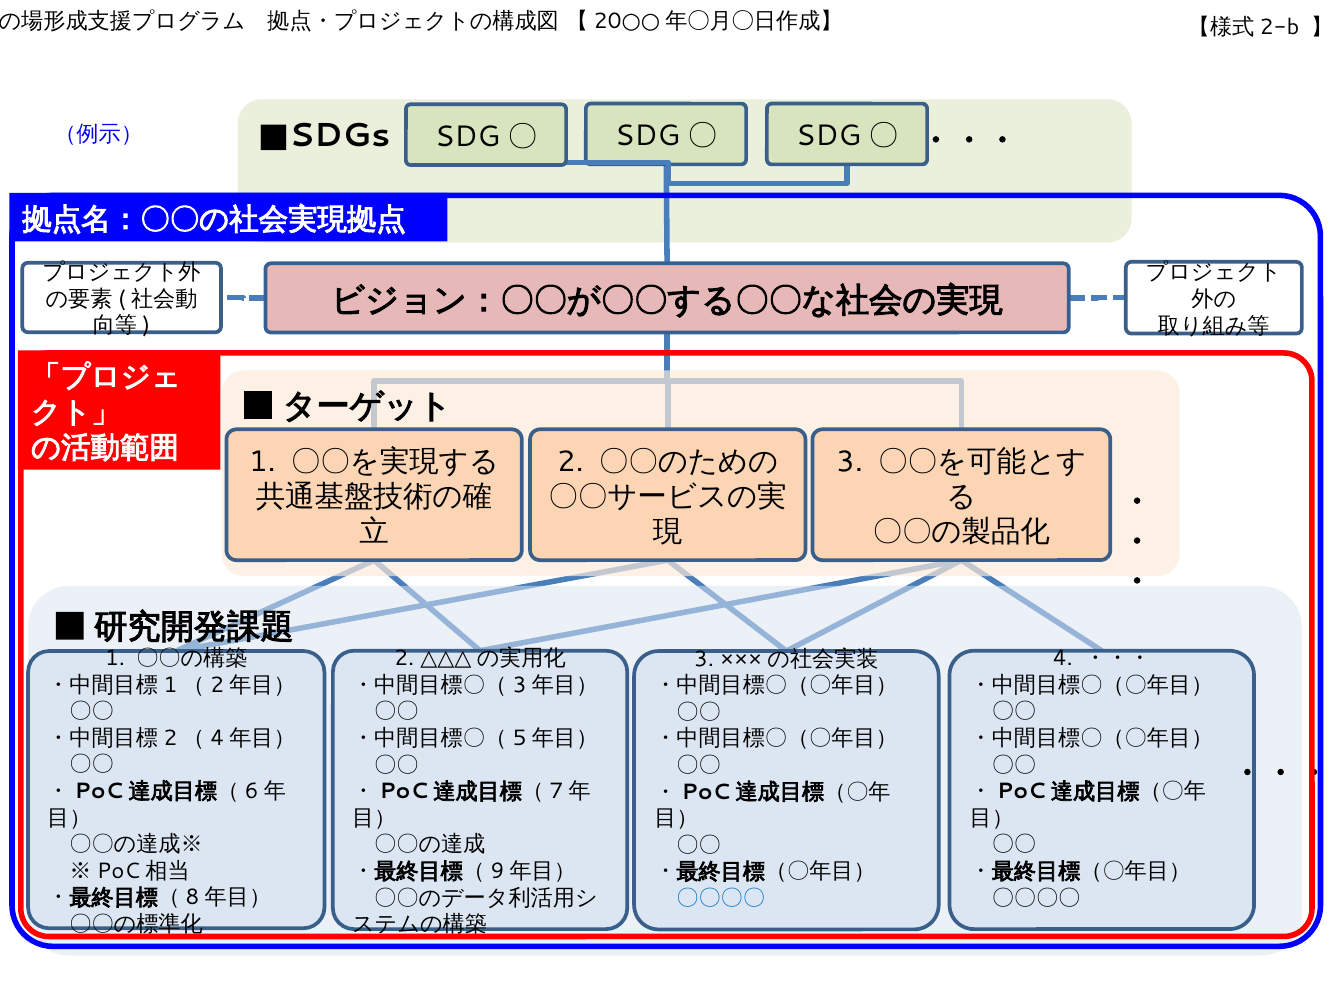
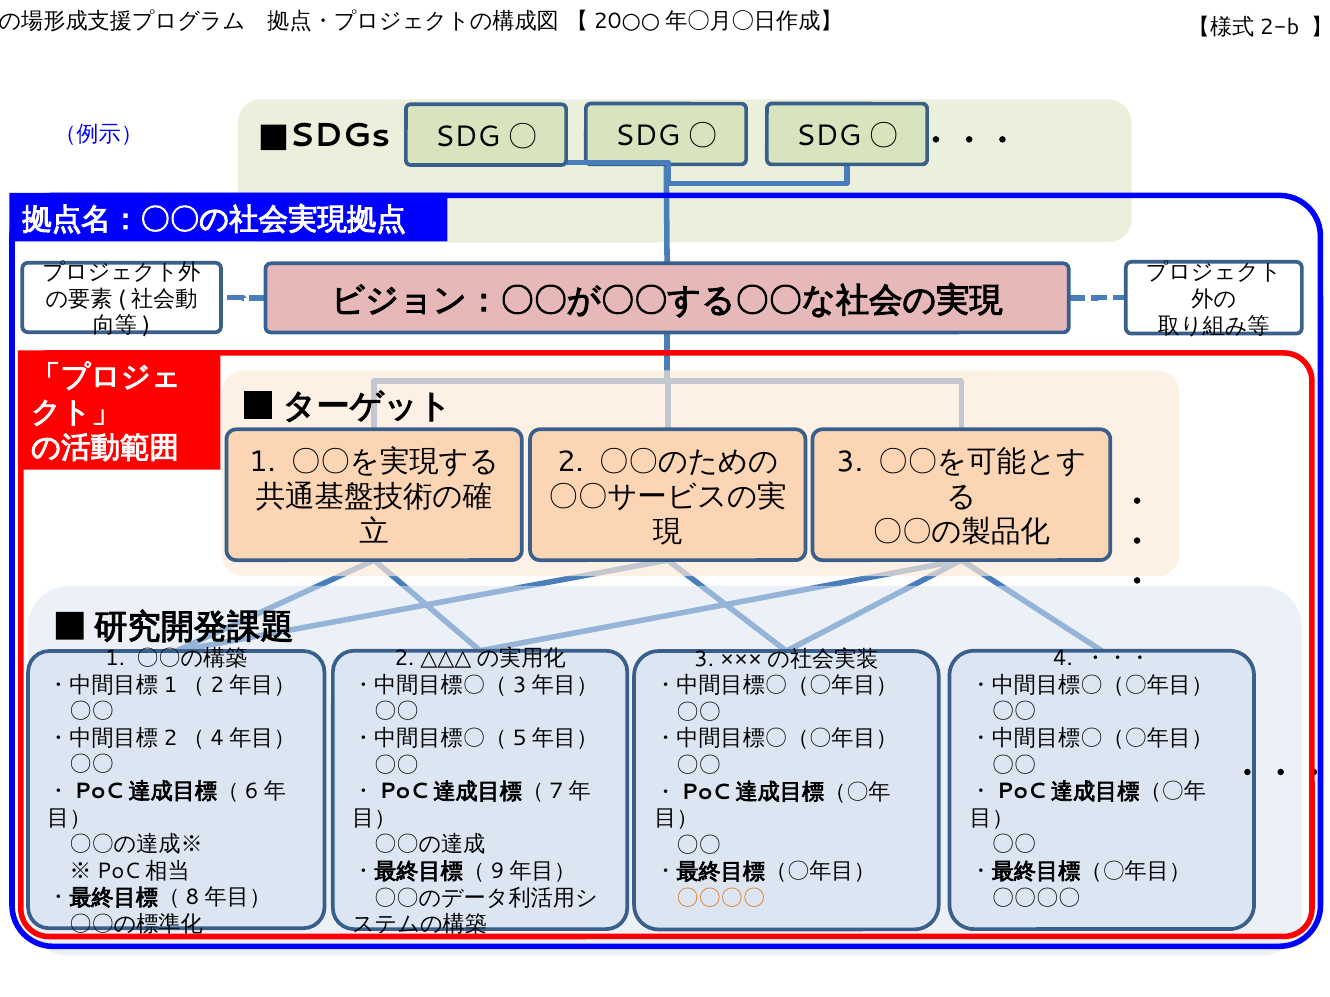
〇〇〇〇 at (721, 899) colour: blue -> orange
